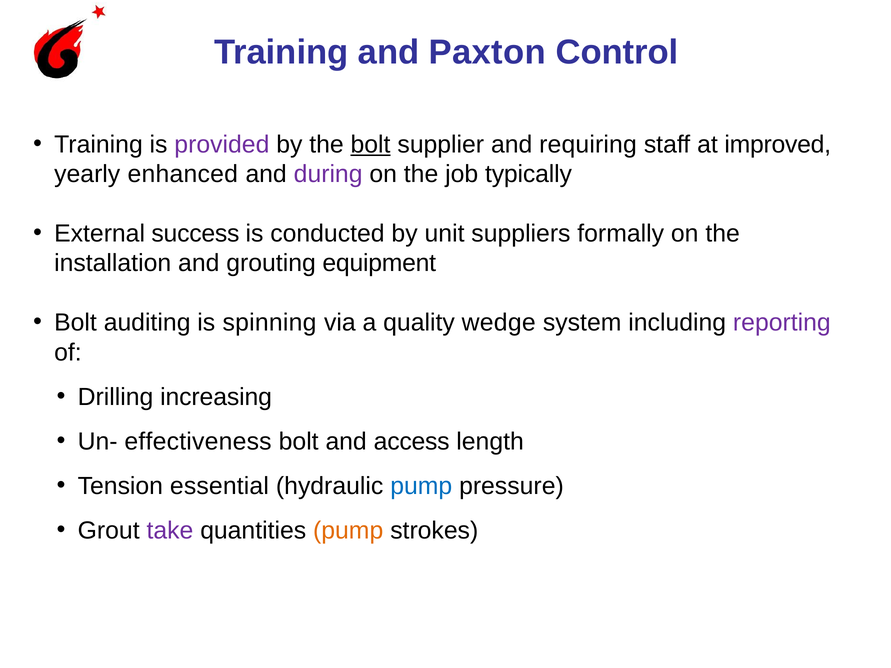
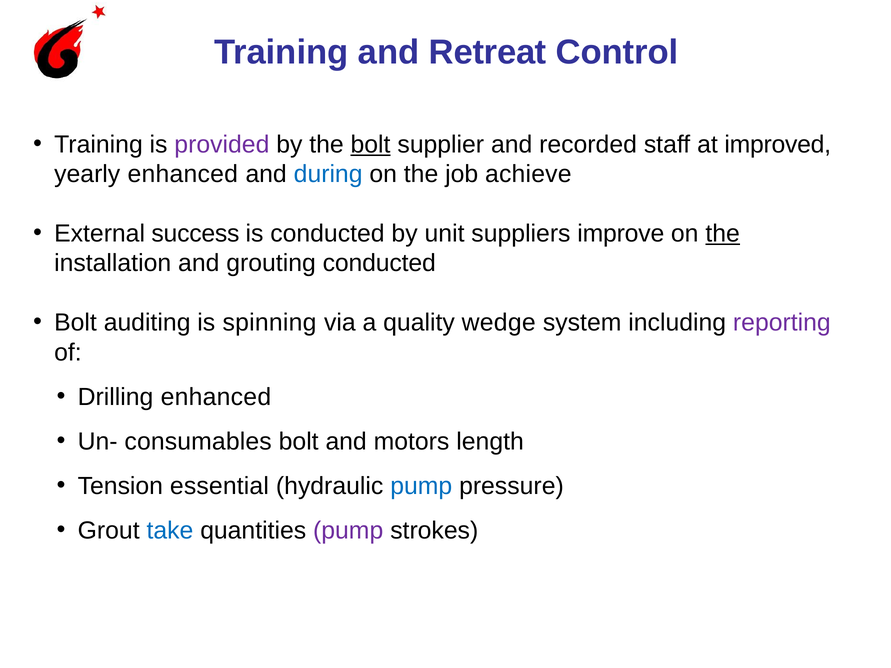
Paxton: Paxton -> Retreat
requiring: requiring -> recorded
during colour: purple -> blue
typically: typically -> achieve
formally: formally -> improve
the at (723, 234) underline: none -> present
grouting equipment: equipment -> conducted
Drilling increasing: increasing -> enhanced
effectiveness: effectiveness -> consumables
access: access -> motors
take colour: purple -> blue
pump at (348, 531) colour: orange -> purple
